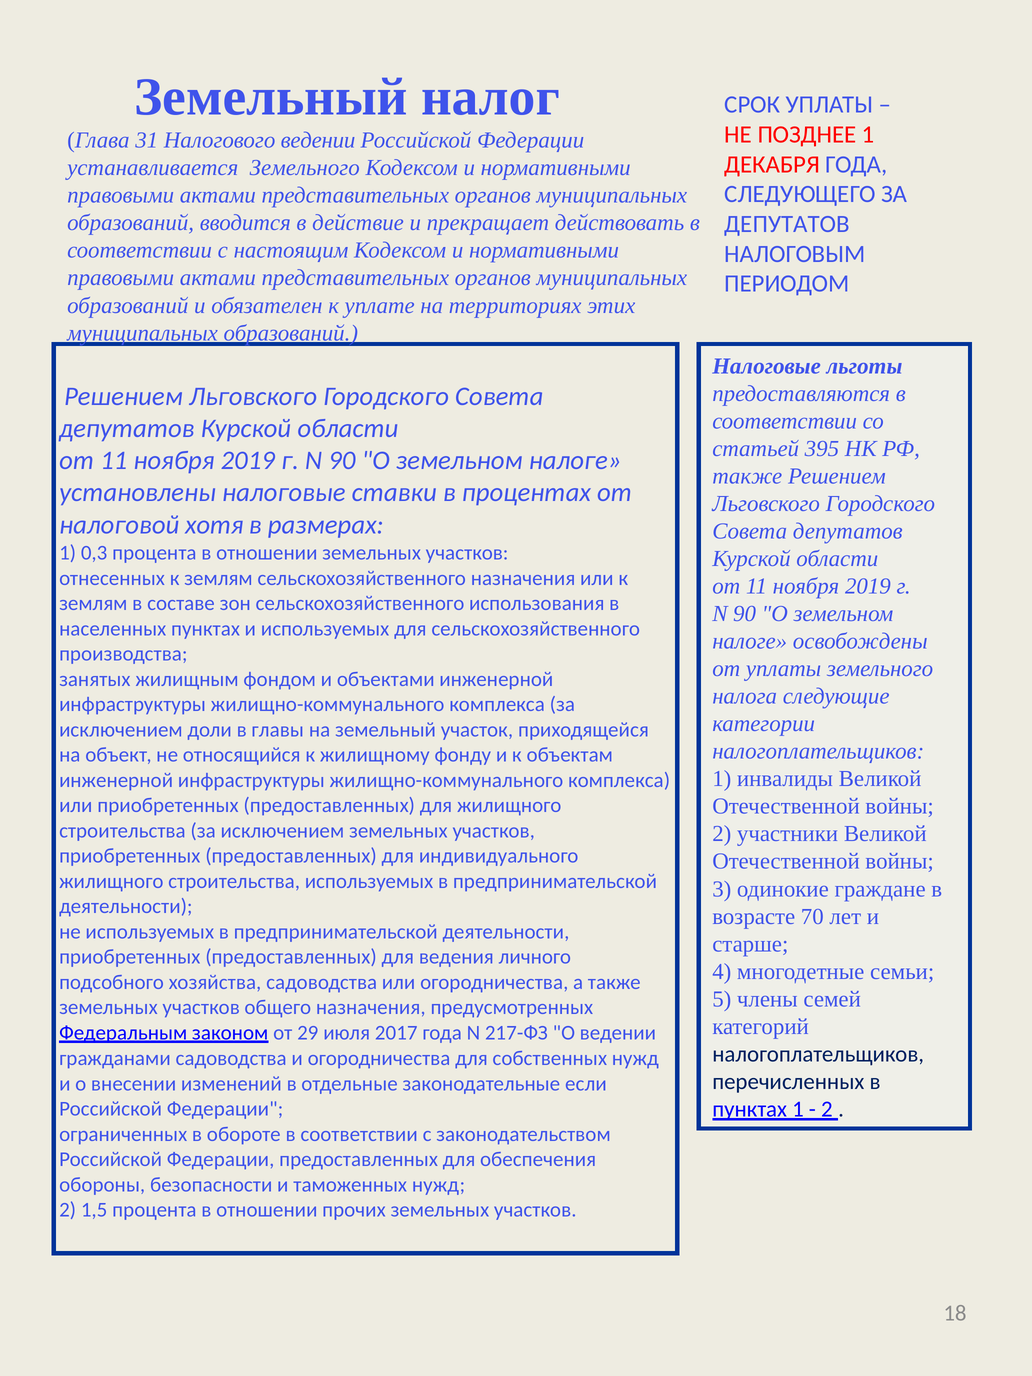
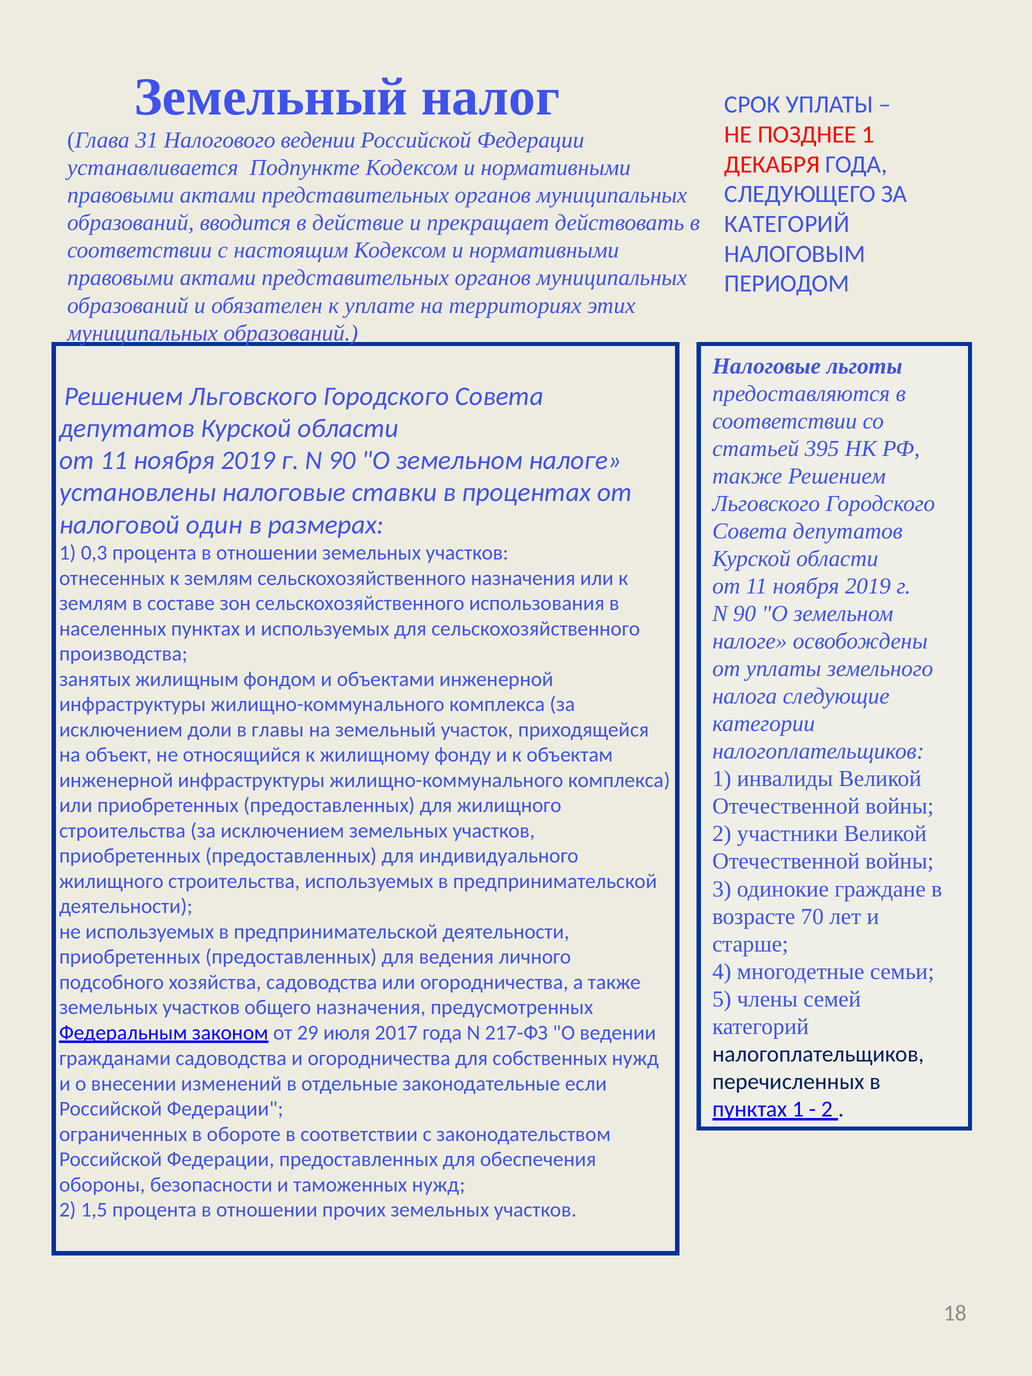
устанавливается Земельного: Земельного -> Подпункте
ДЕПУТАТОВ at (787, 224): ДЕПУТАТОВ -> КАТЕГОРИЙ
хотя: хотя -> один
